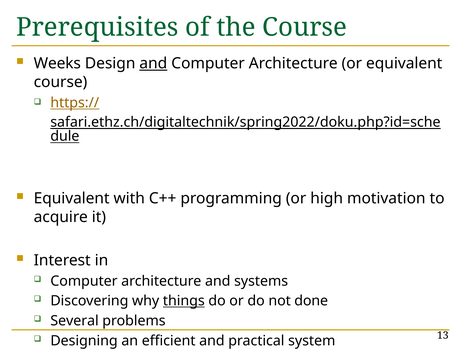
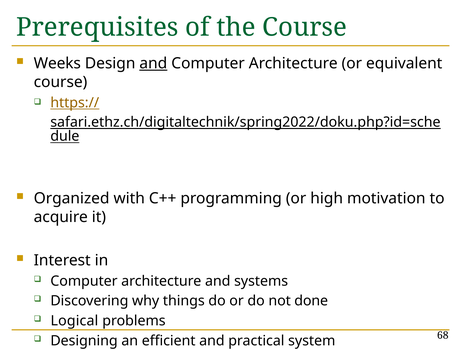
Equivalent at (72, 198): Equivalent -> Organized
things underline: present -> none
Several: Several -> Logical
13: 13 -> 68
